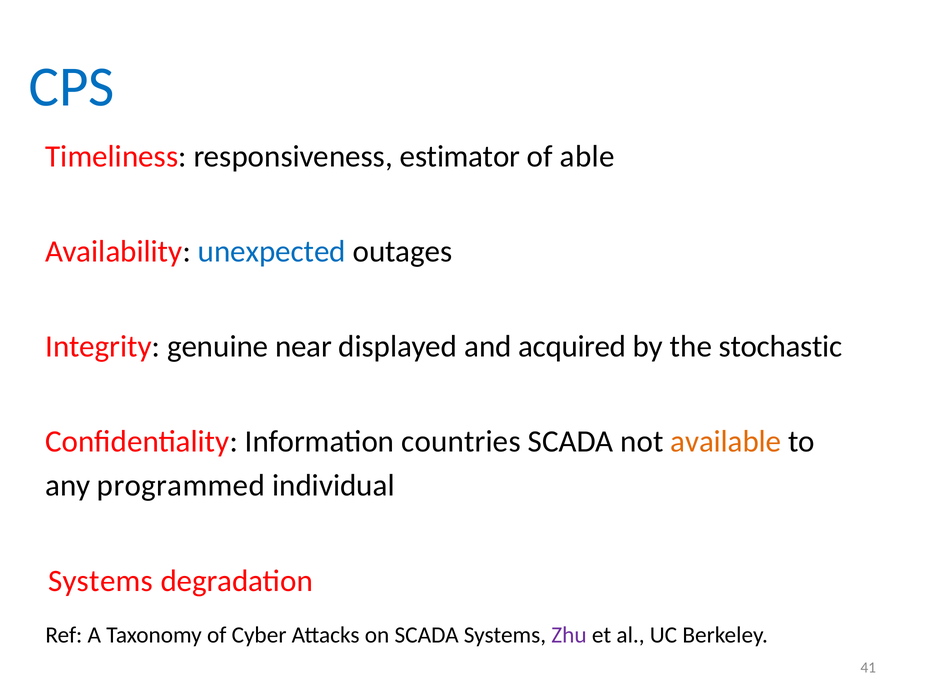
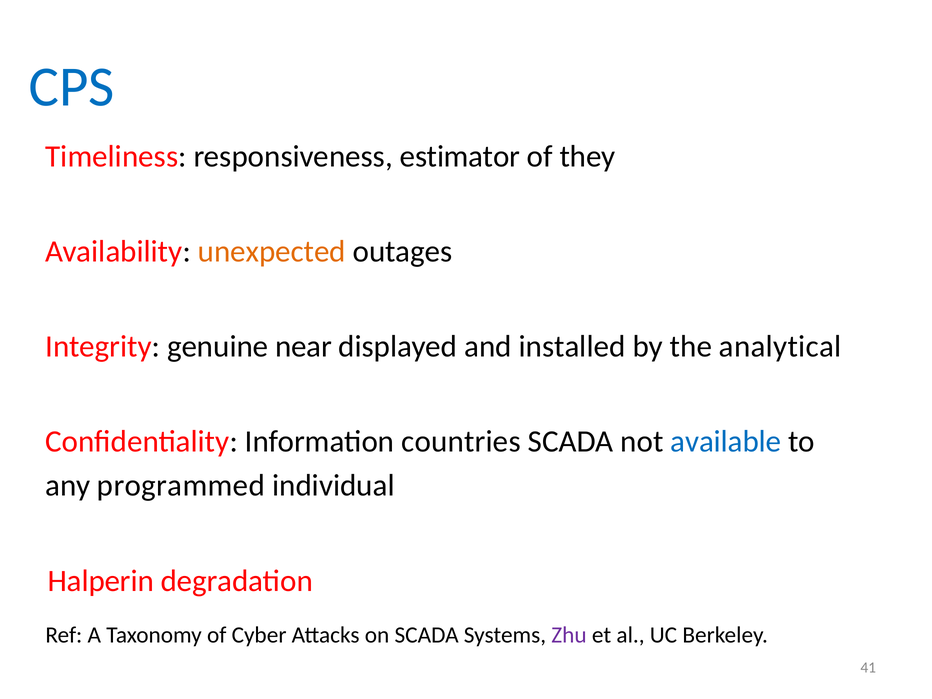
able: able -> they
unexpected colour: blue -> orange
acquired: acquired -> installed
stochastic: stochastic -> analytical
available colour: orange -> blue
Systems at (101, 581): Systems -> Halperin
